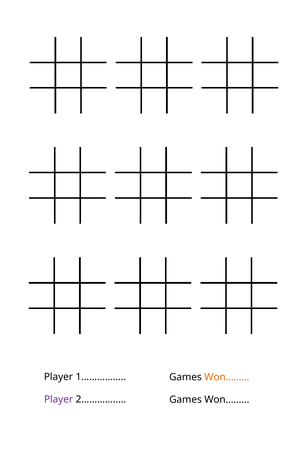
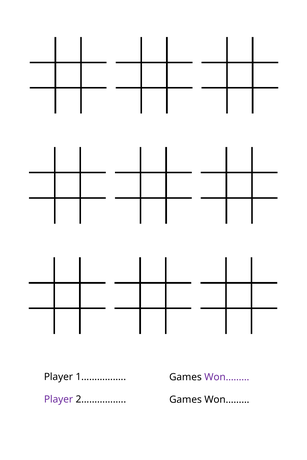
Won……… at (227, 378) colour: orange -> purple
